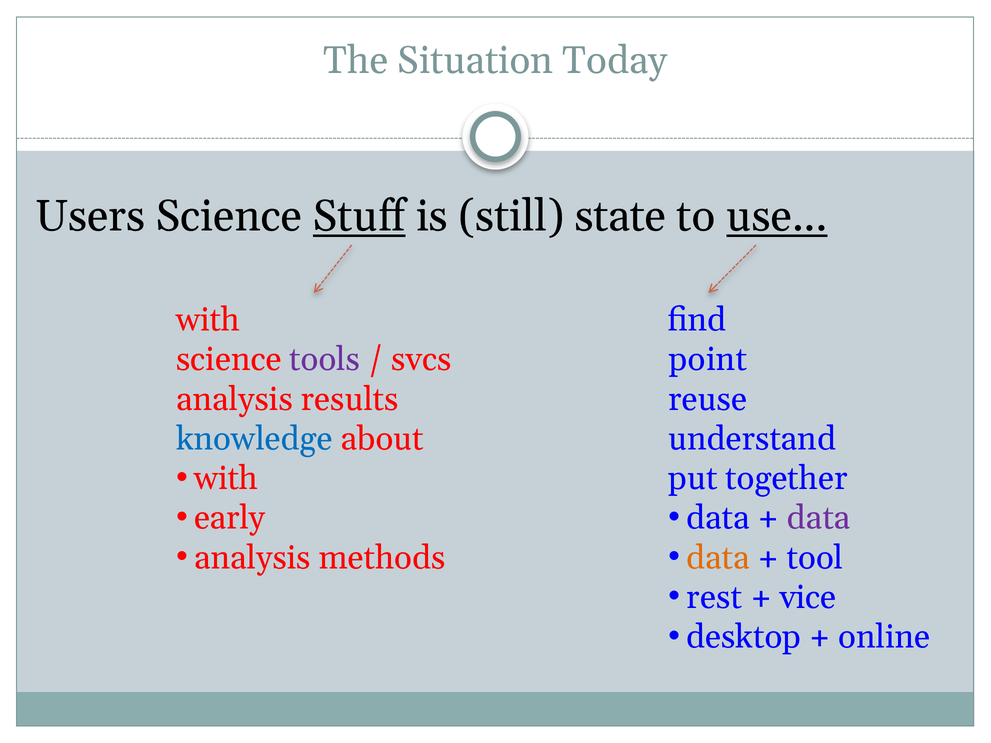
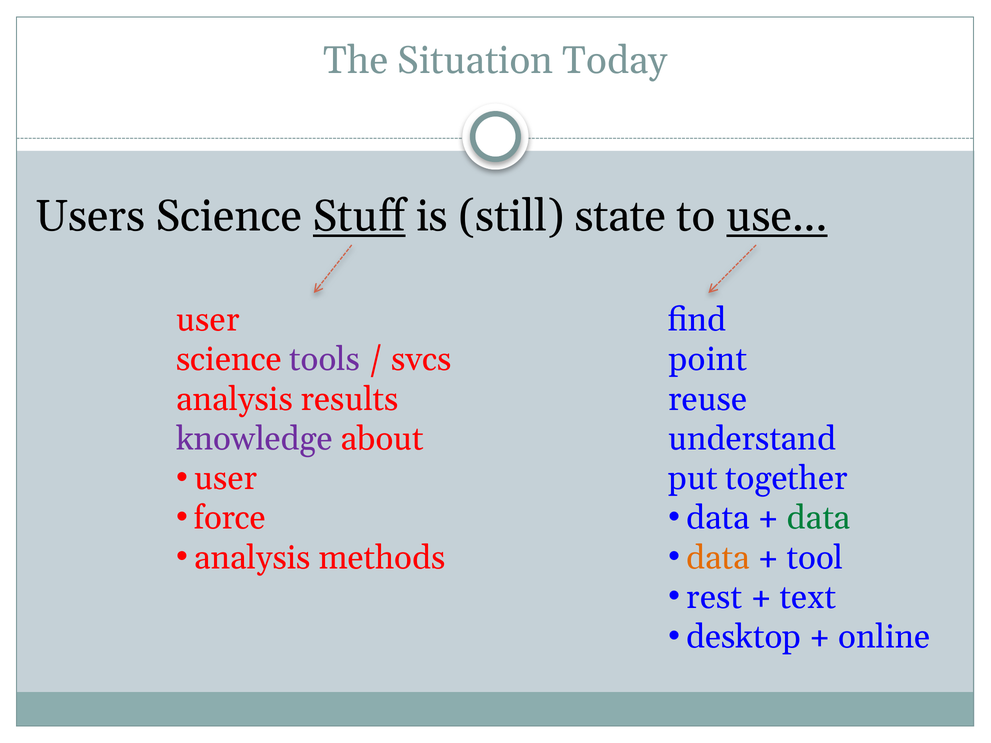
with at (208, 320): with -> user
knowledge colour: blue -> purple
with at (226, 479): with -> user
early: early -> force
data at (819, 518) colour: purple -> green
vice: vice -> text
